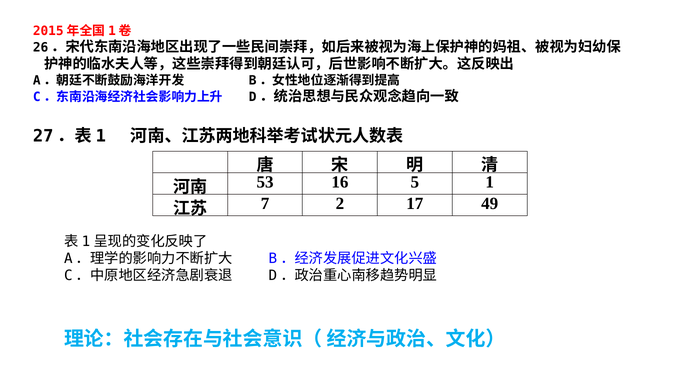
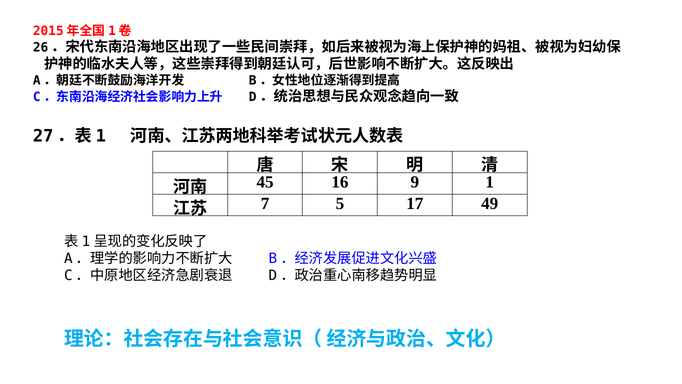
53: 53 -> 45
5: 5 -> 9
2: 2 -> 5
